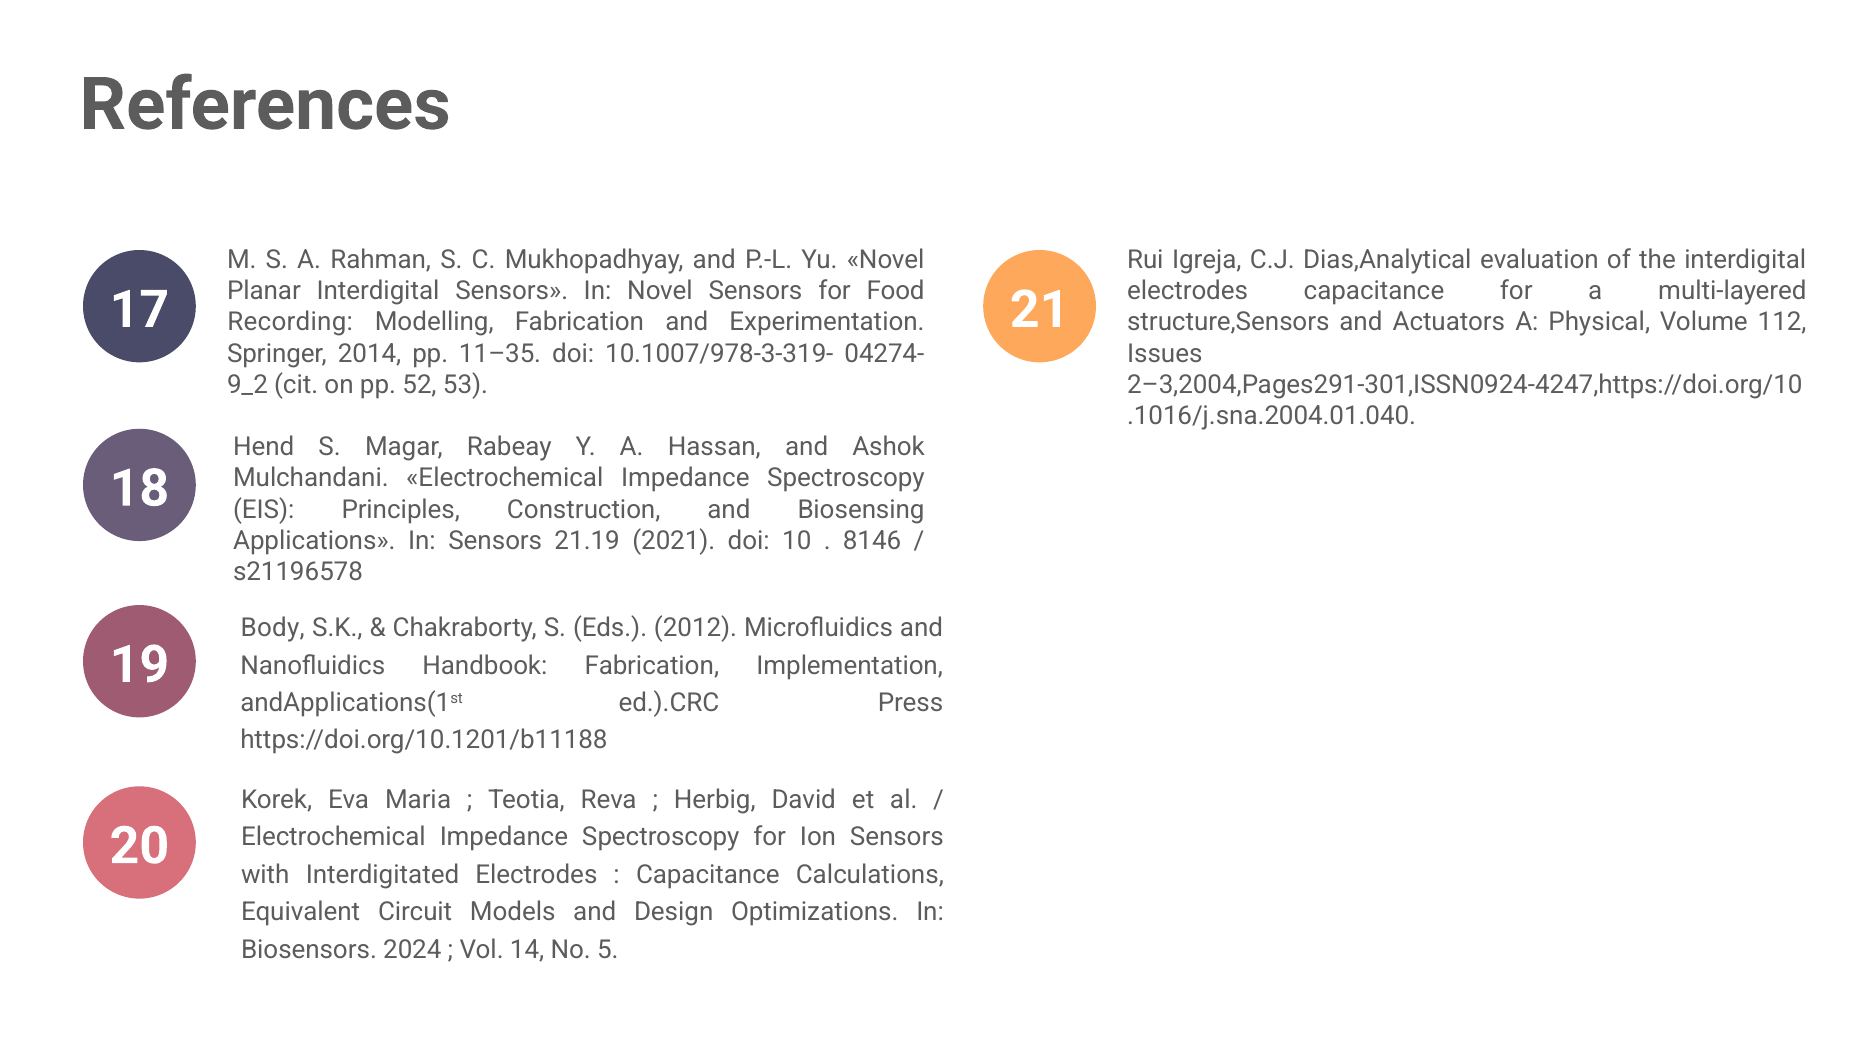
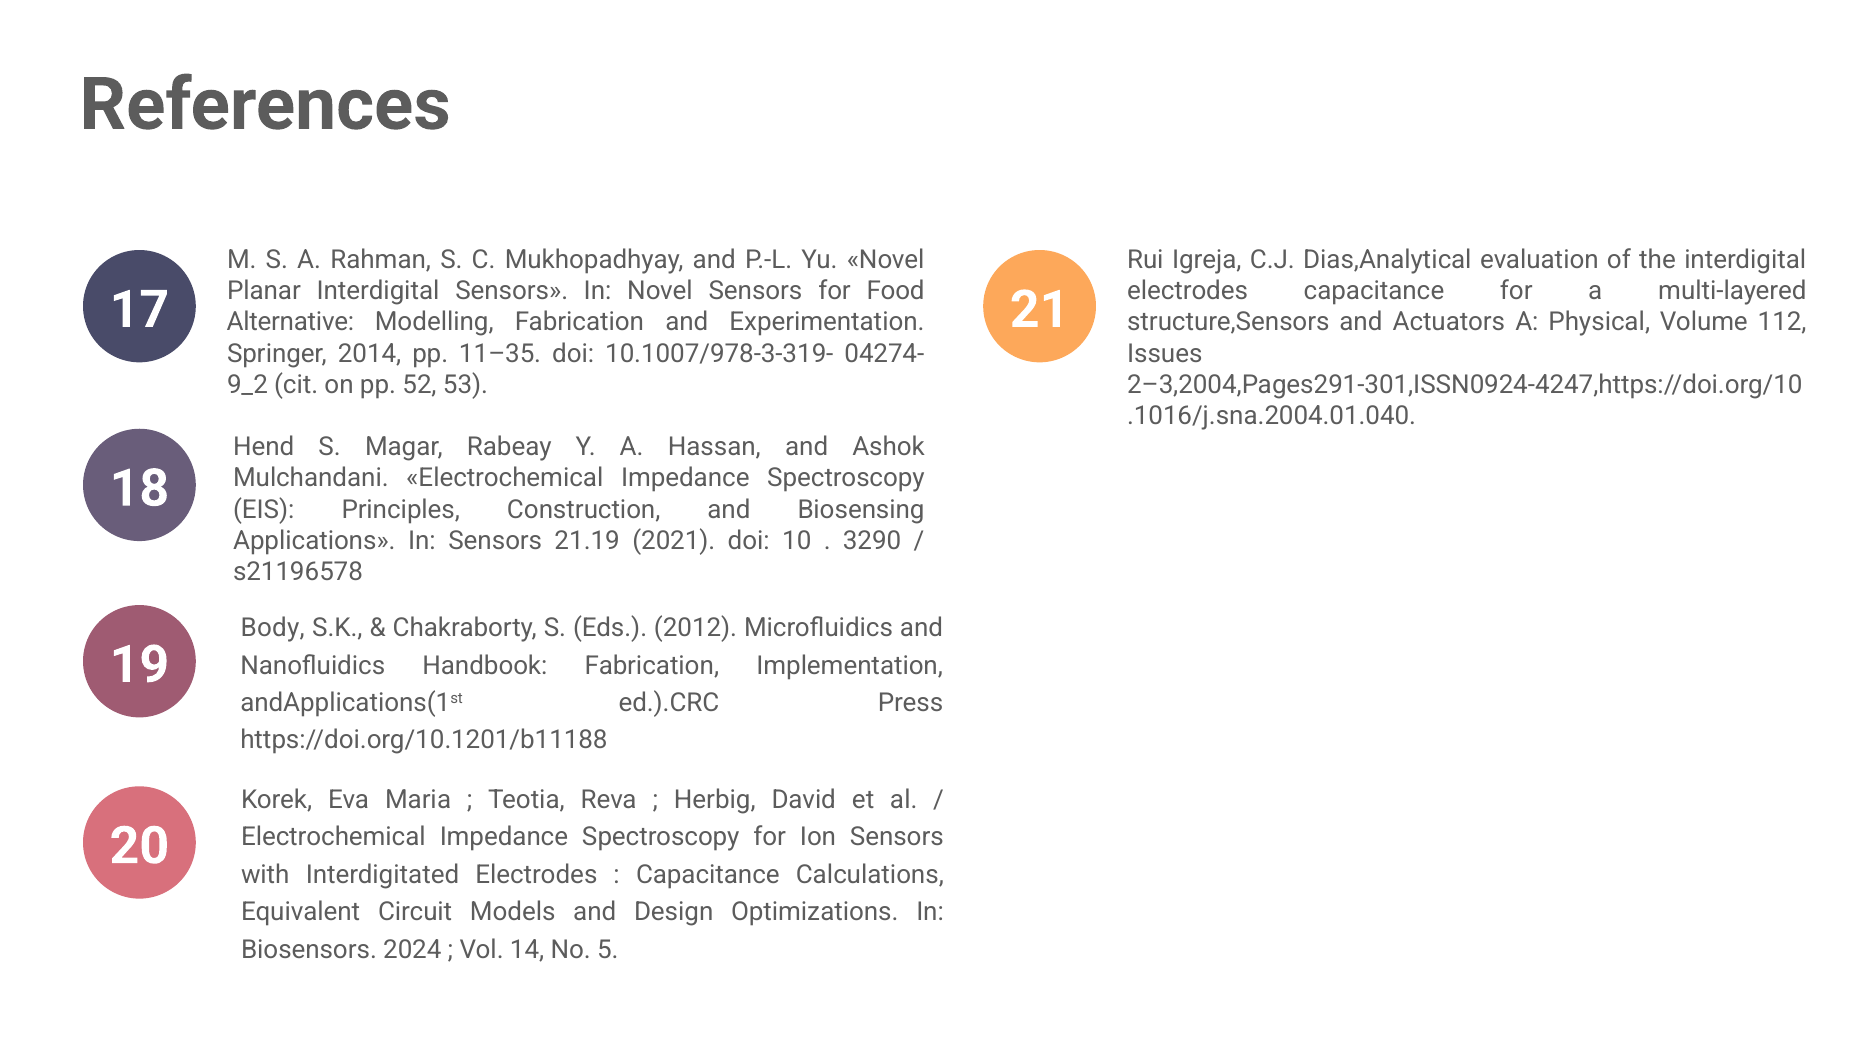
Recording: Recording -> Alternative
8146: 8146 -> 3290
